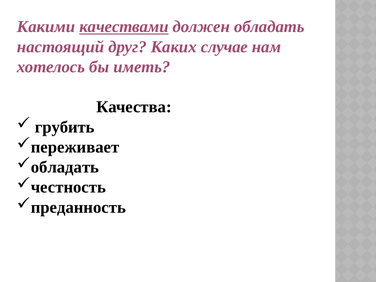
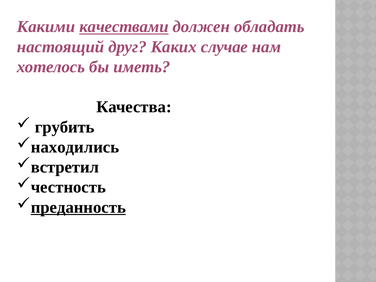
переживает: переживает -> находились
обладать at (65, 167): обладать -> встретил
преданность underline: none -> present
